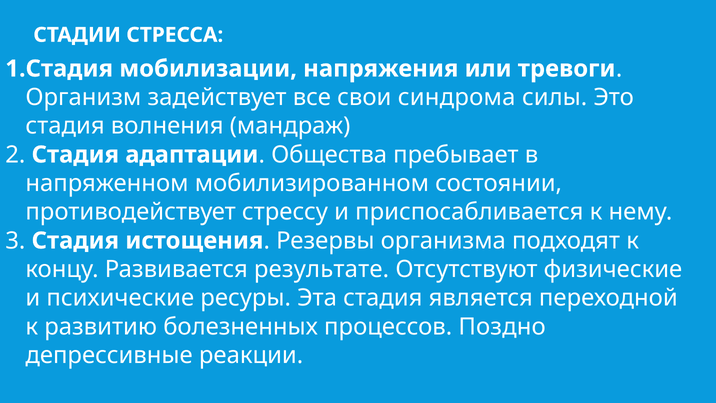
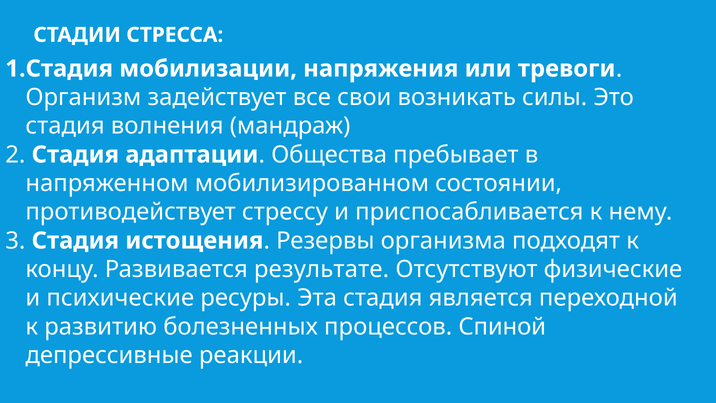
синдрома: синдрома -> возникать
Поздно: Поздно -> Спиной
